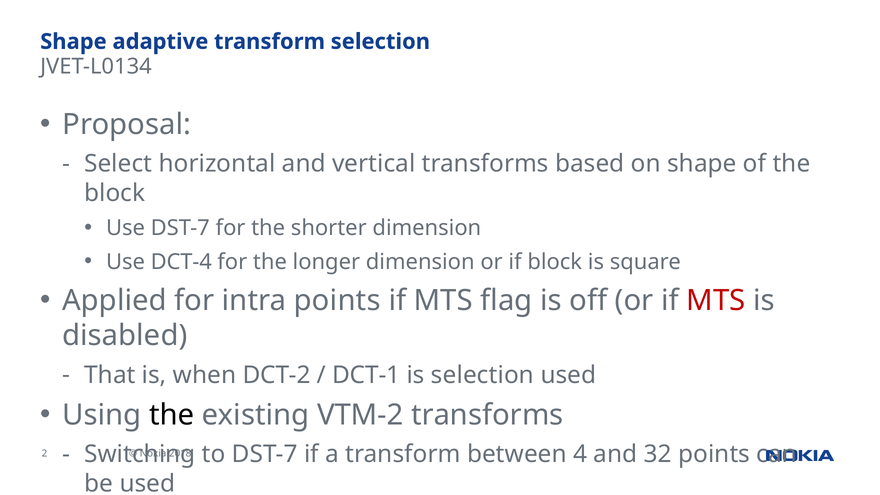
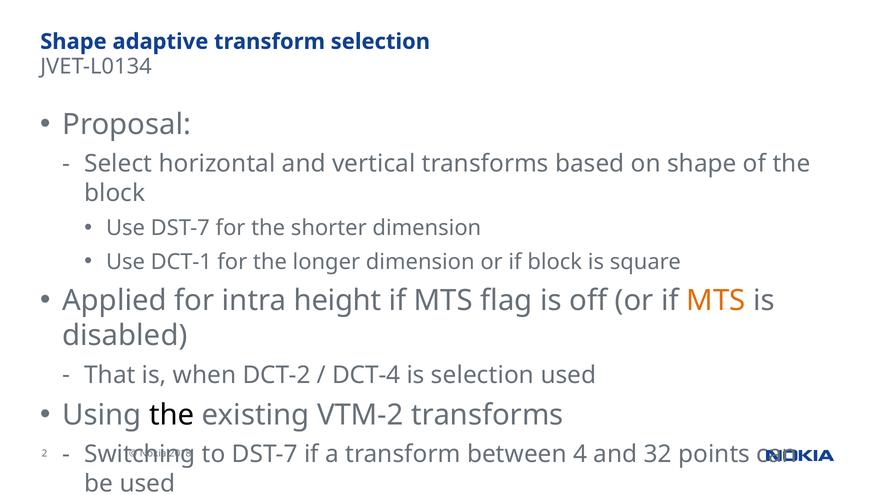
DCT-4: DCT-4 -> DCT-1
intra points: points -> height
MTS at (716, 301) colour: red -> orange
DCT-1: DCT-1 -> DCT-4
